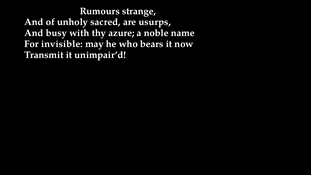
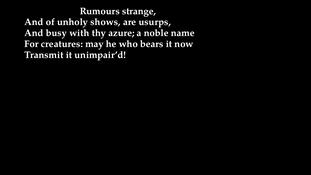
sacred: sacred -> shows
invisible: invisible -> creatures
